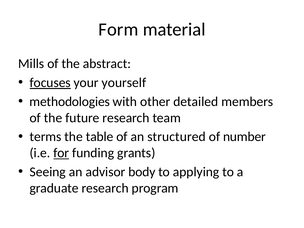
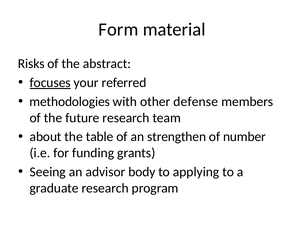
Mills: Mills -> Risks
yourself: yourself -> referred
detailed: detailed -> defense
terms: terms -> about
structured: structured -> strengthen
for underline: present -> none
